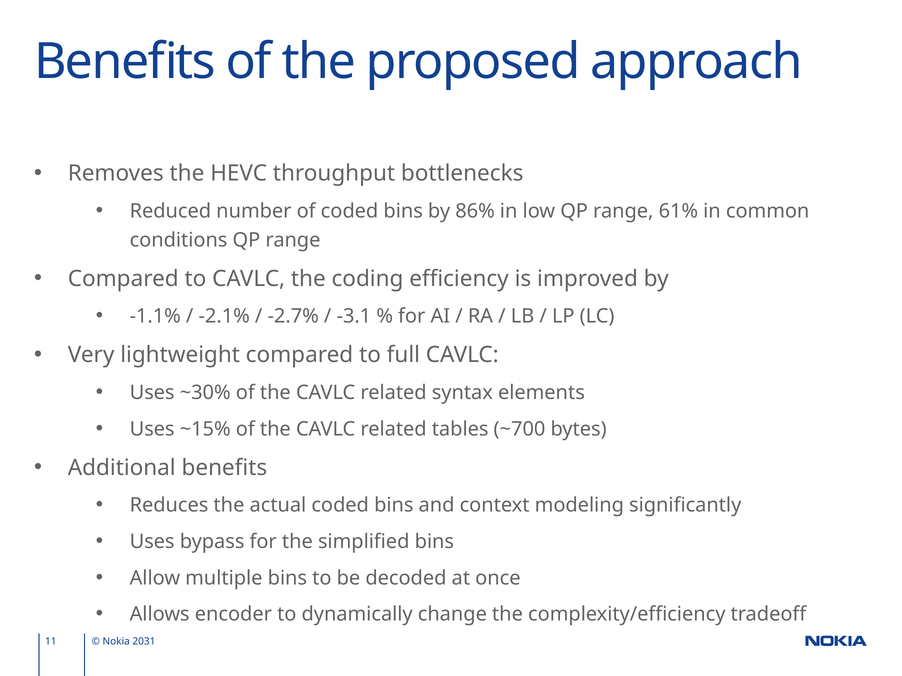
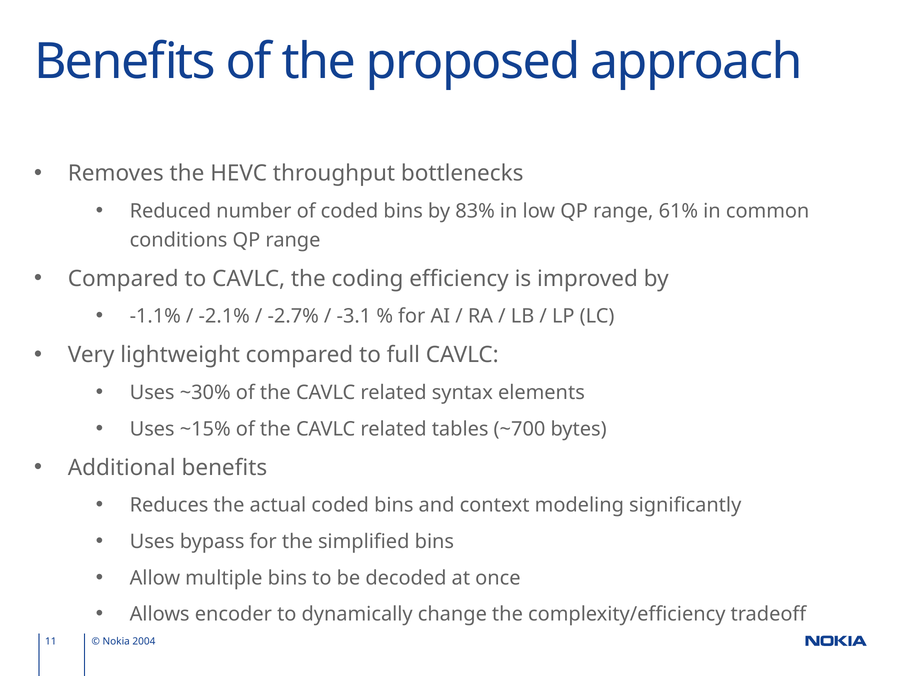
86%: 86% -> 83%
2031: 2031 -> 2004
